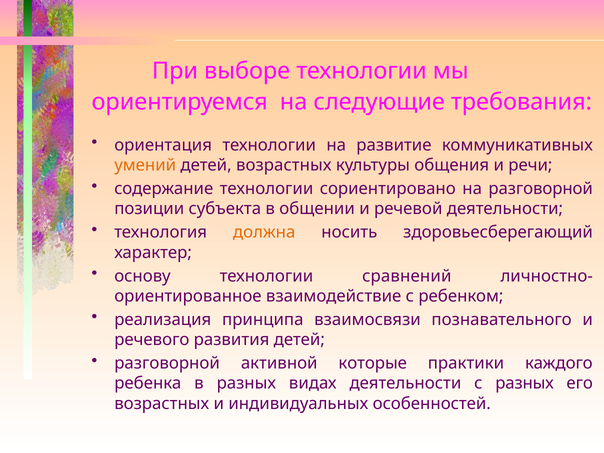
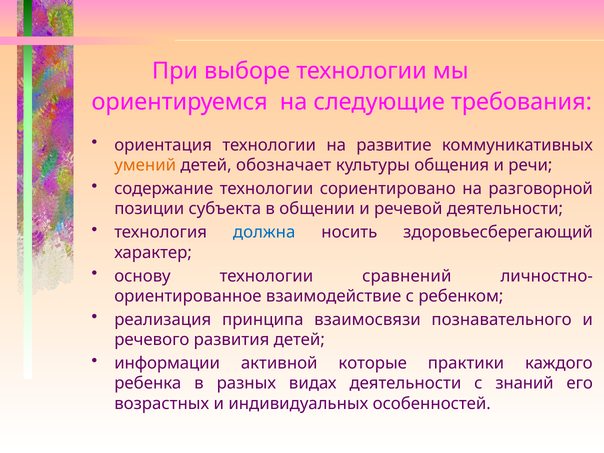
детей возрастных: возрастных -> обозначает
должна colour: orange -> blue
разговорной at (167, 363): разговорной -> информации
с разных: разных -> знаний
